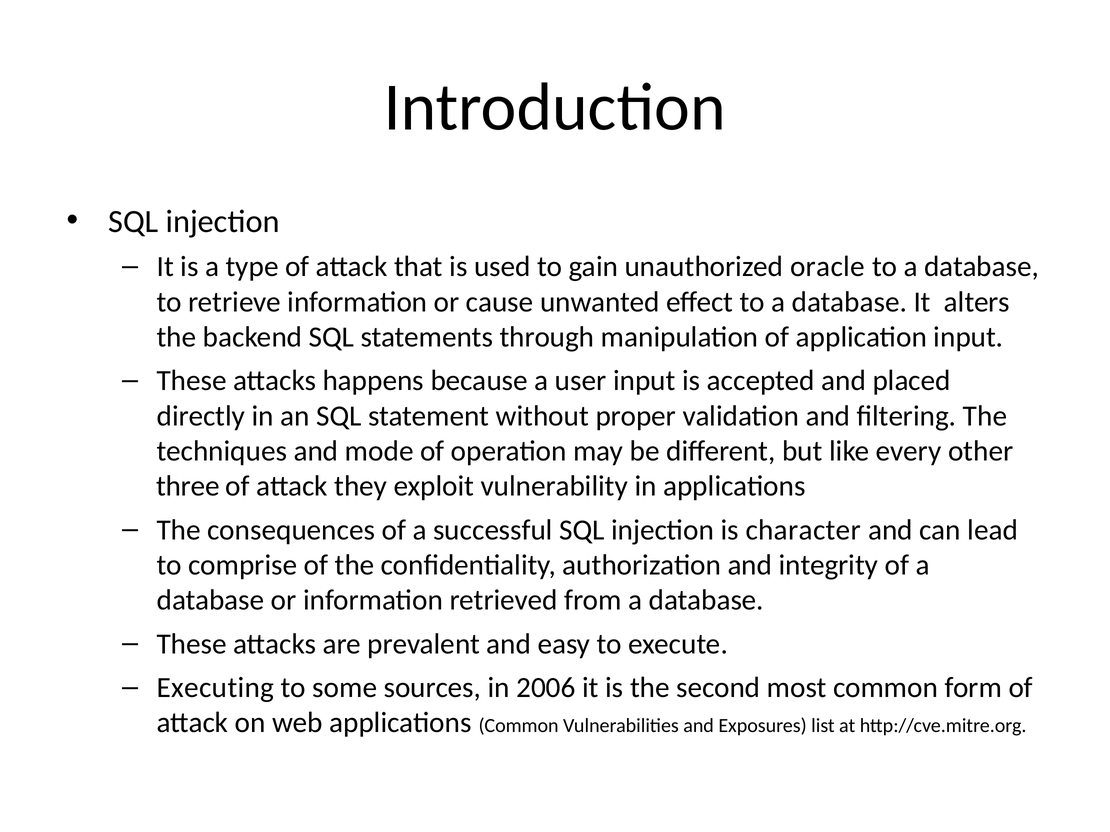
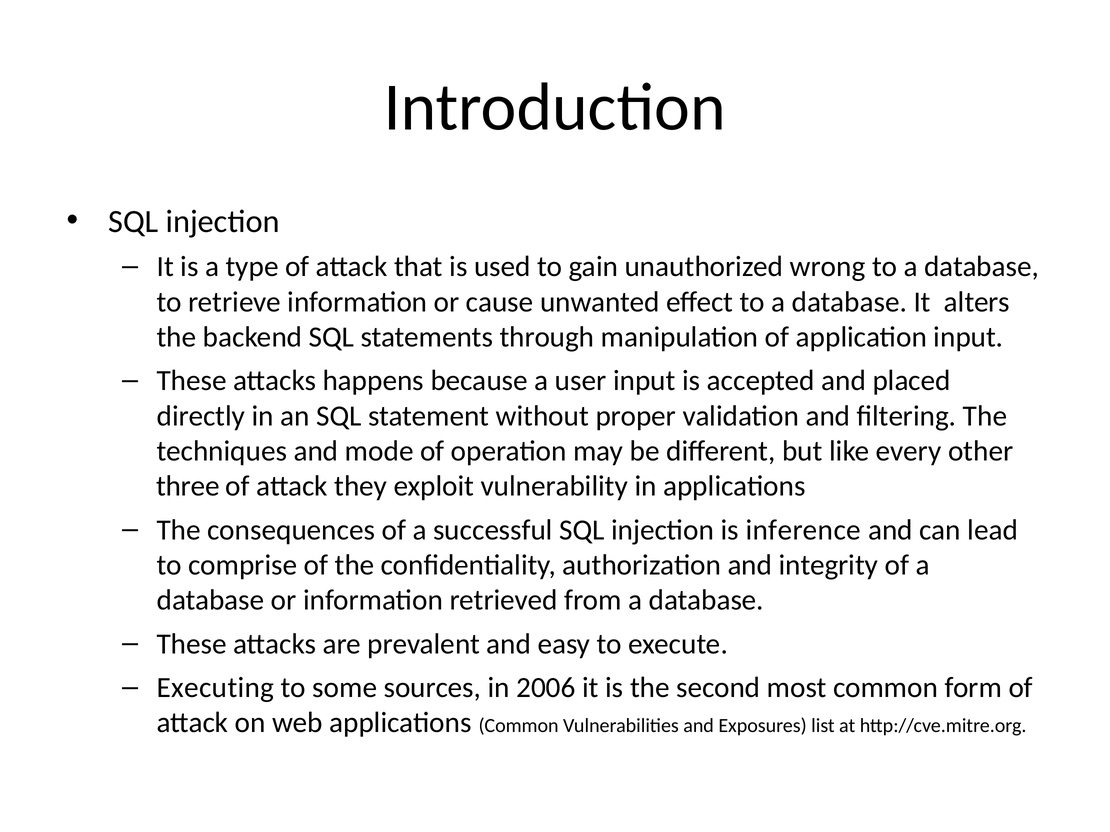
oracle: oracle -> wrong
character: character -> inference
